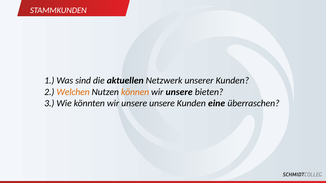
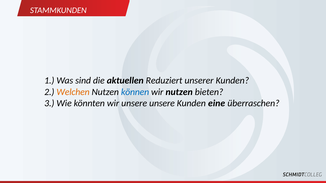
Netzwerk: Netzwerk -> Reduziert
können colour: orange -> blue
unsere at (179, 92): unsere -> nutzen
